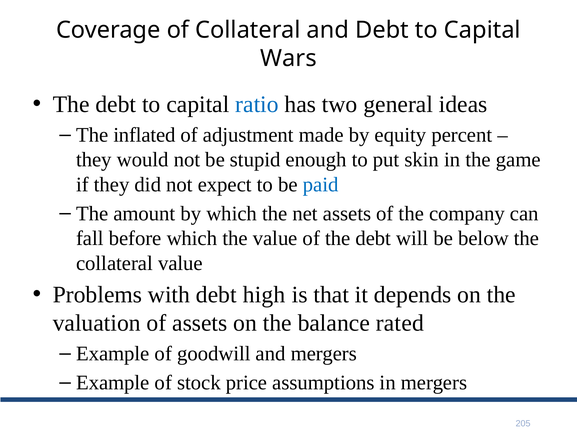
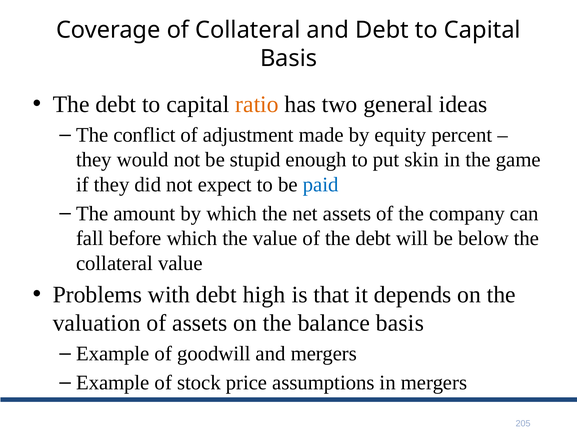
Wars at (288, 58): Wars -> Basis
ratio colour: blue -> orange
inflated: inflated -> conflict
balance rated: rated -> basis
